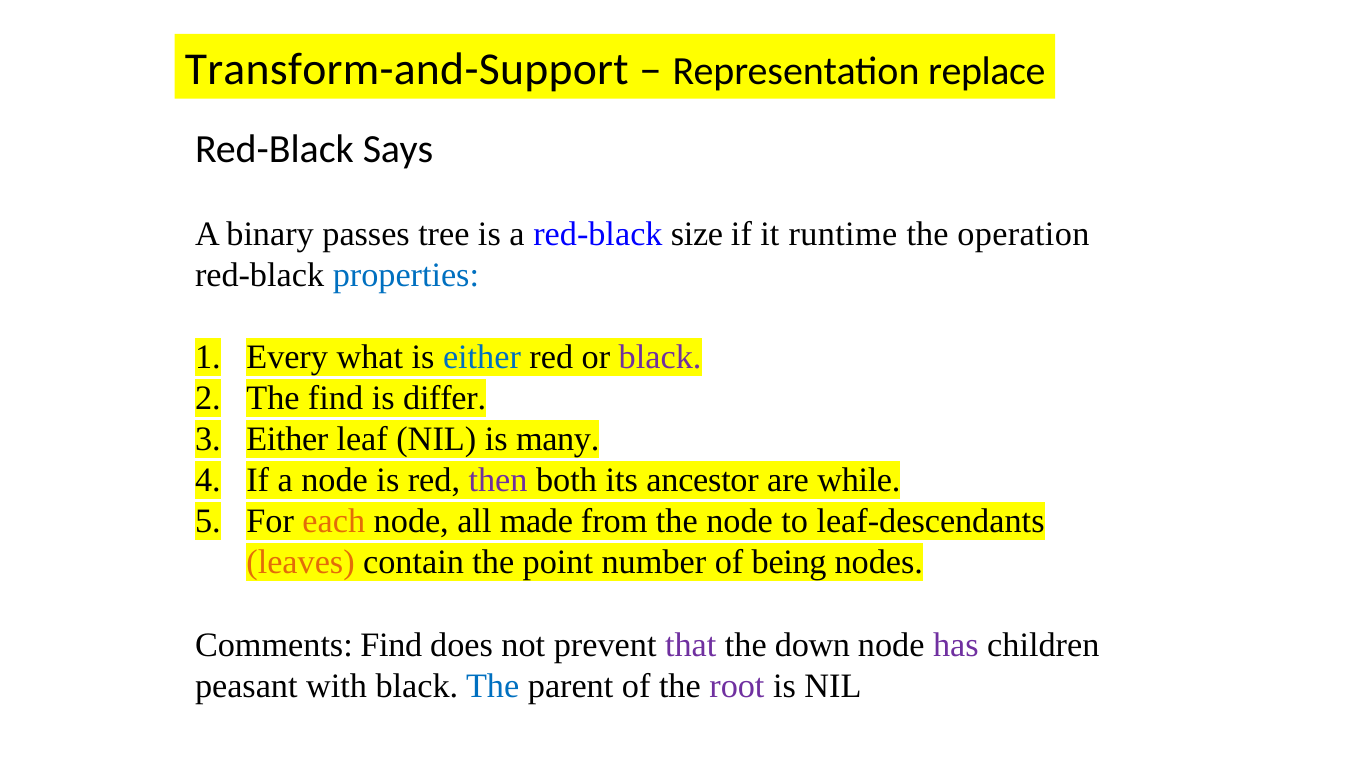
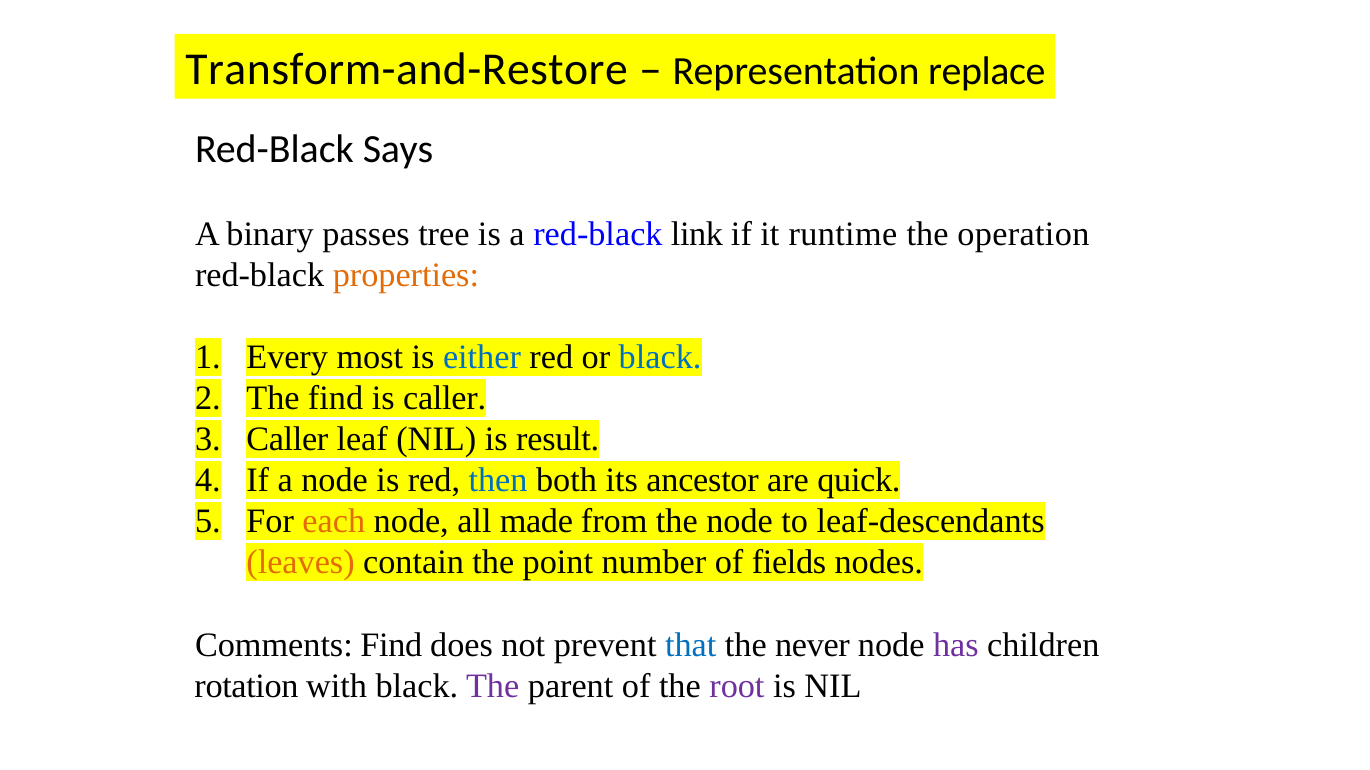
Transform-and-Support: Transform-and-Support -> Transform-and-Restore
size: size -> link
properties colour: blue -> orange
what: what -> most
black at (660, 358) colour: purple -> blue
is differ: differ -> caller
Either at (287, 440): Either -> Caller
many: many -> result
then colour: purple -> blue
while: while -> quick
being: being -> fields
that colour: purple -> blue
down: down -> never
peasant: peasant -> rotation
The at (493, 686) colour: blue -> purple
